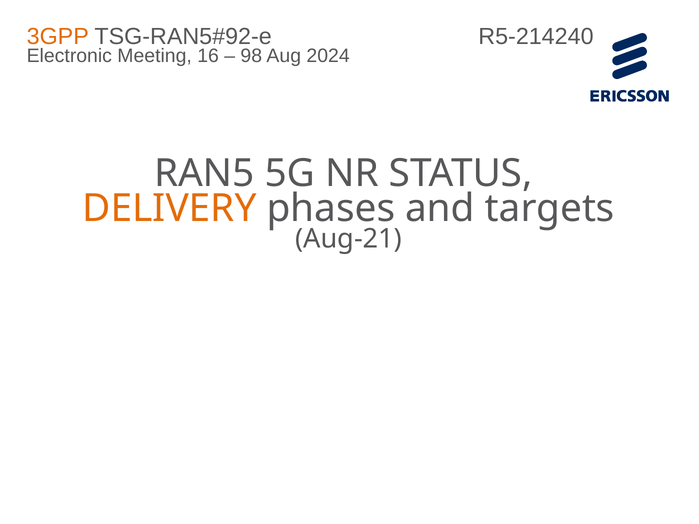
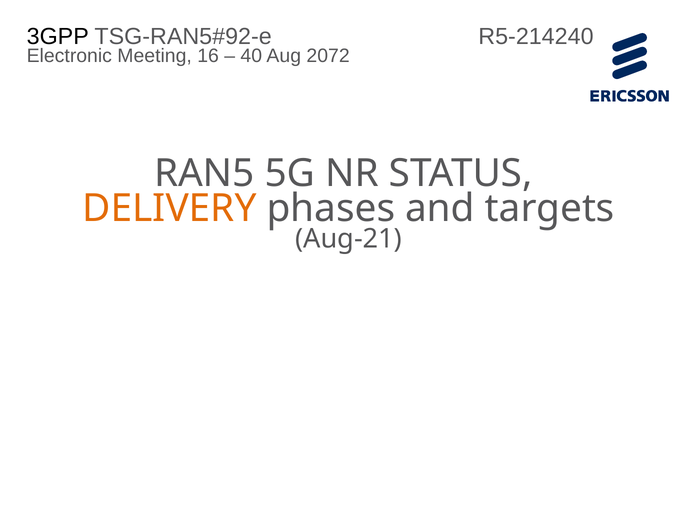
3GPP colour: orange -> black
98: 98 -> 40
2024: 2024 -> 2072
